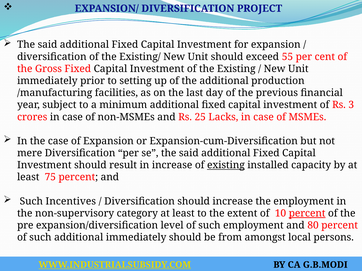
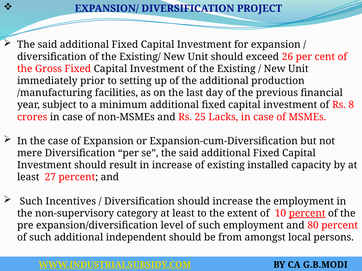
55: 55 -> 26
3: 3 -> 8
existing at (226, 165) underline: present -> none
75: 75 -> 27
additional immediately: immediately -> independent
